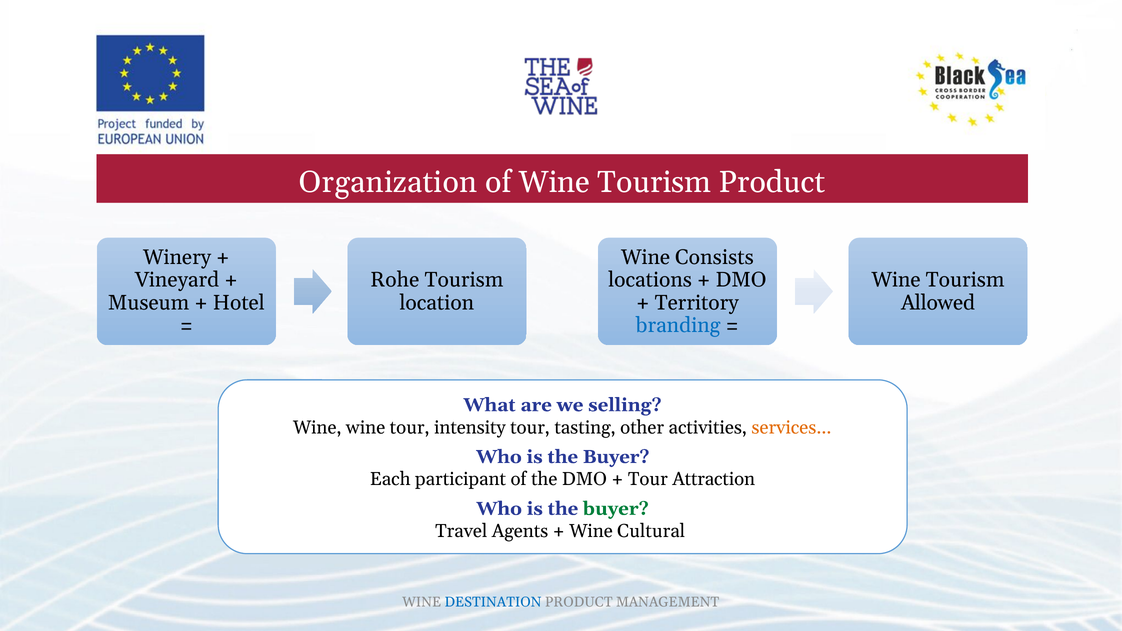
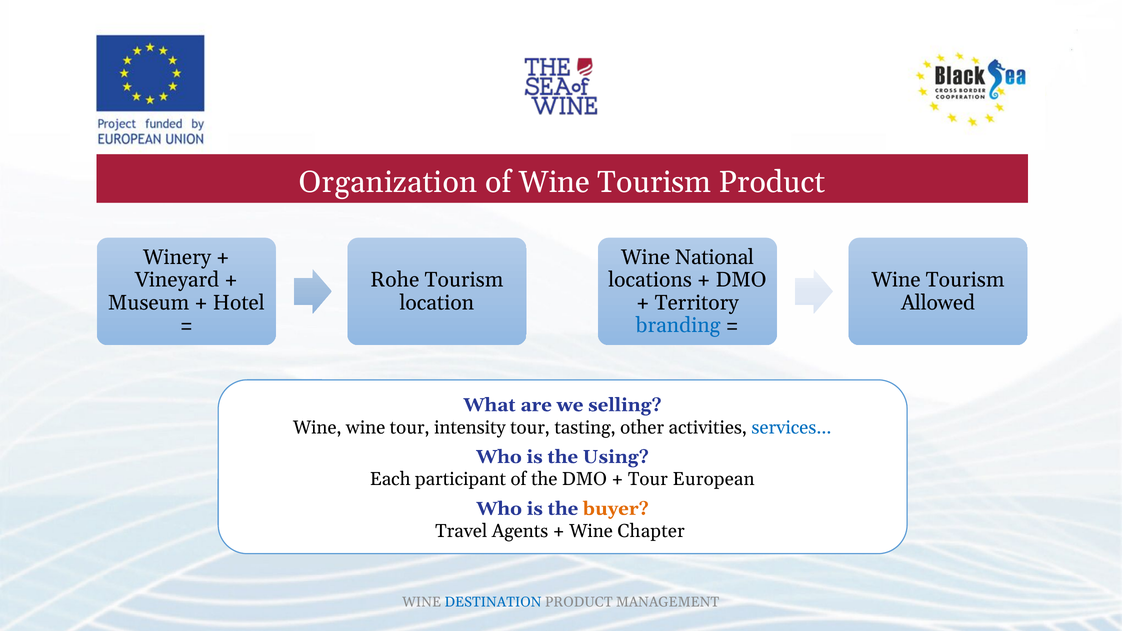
Consists: Consists -> National
services colour: orange -> blue
Buyer at (616, 457): Buyer -> Using
Attraction: Attraction -> European
buyer at (616, 509) colour: green -> orange
Cultural: Cultural -> Chapter
